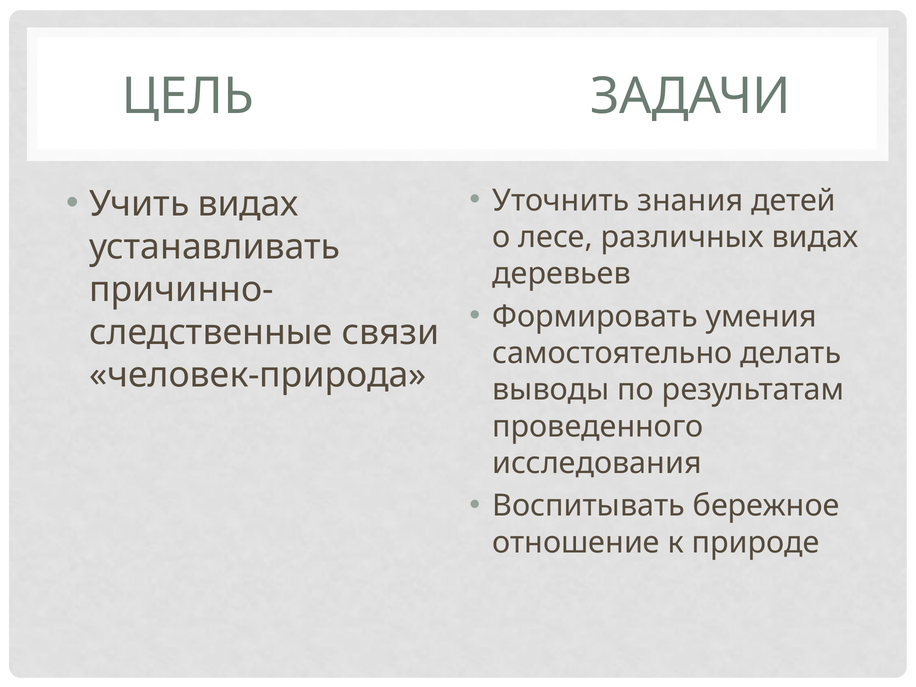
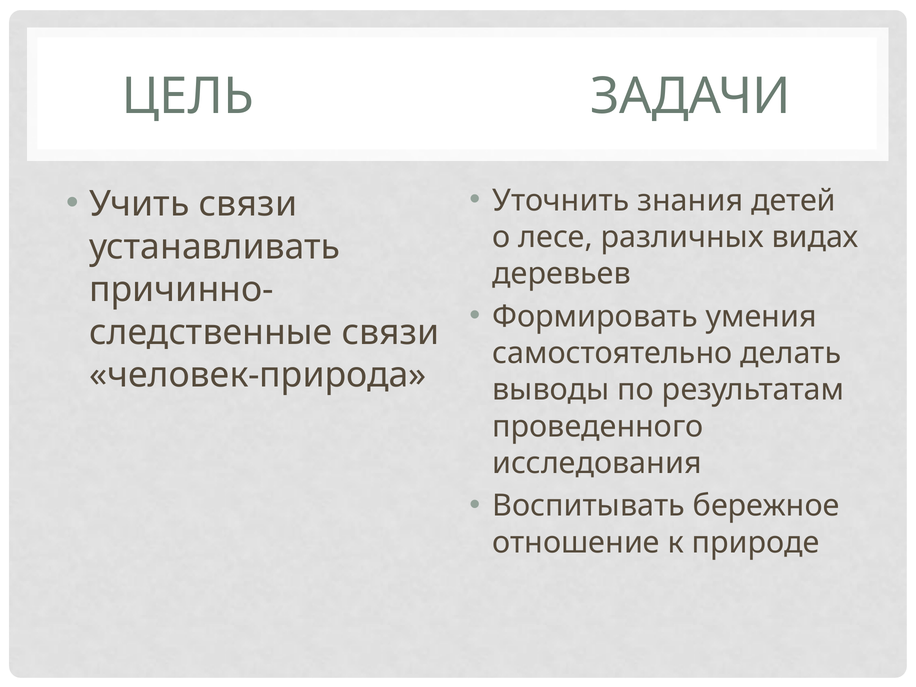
Учить видах: видах -> связи
